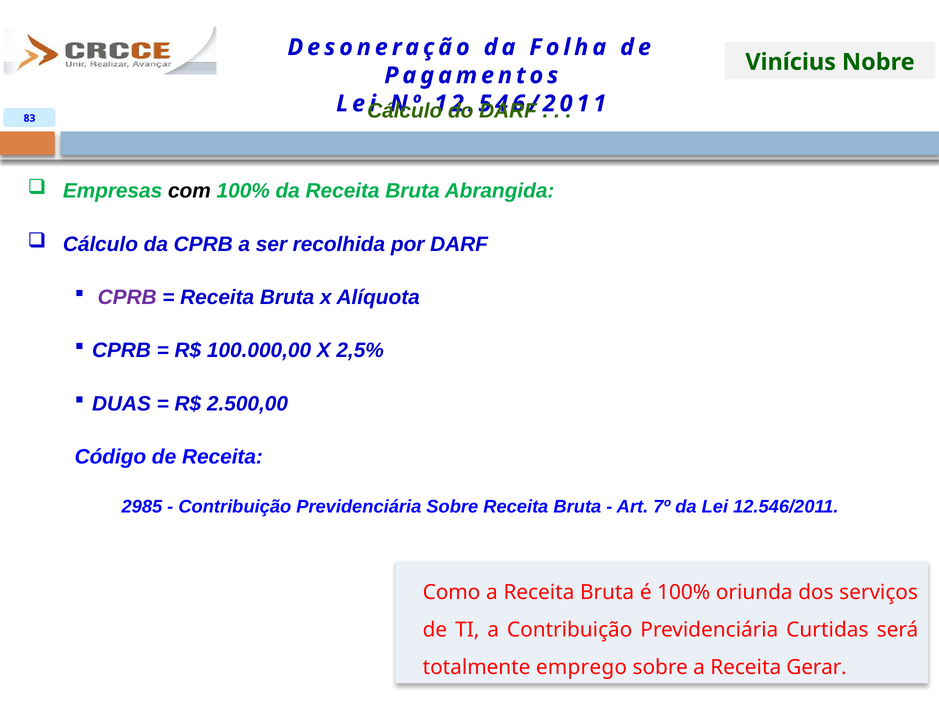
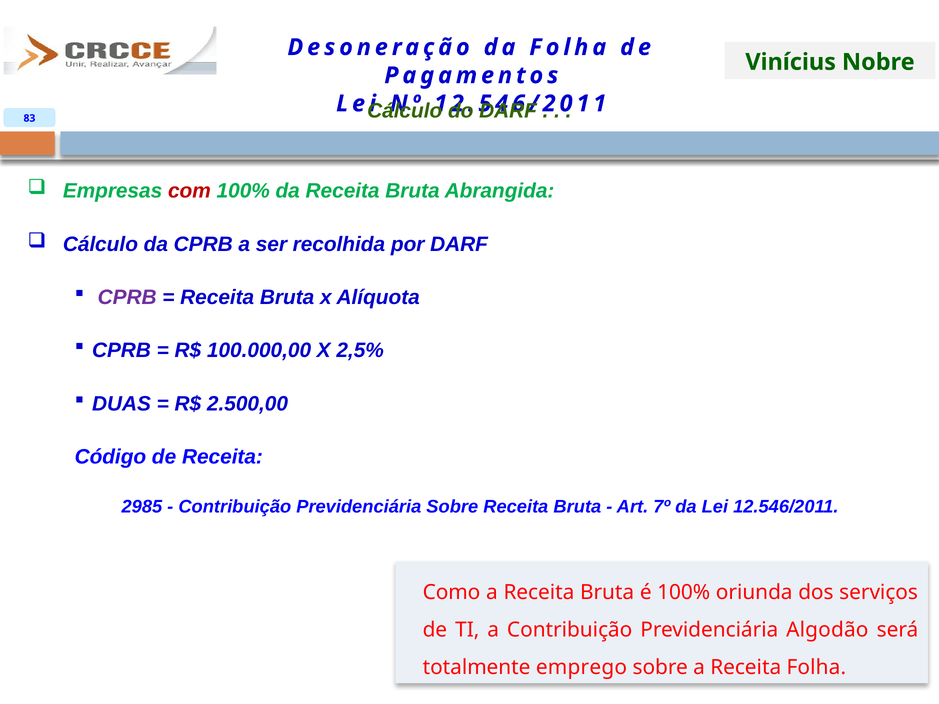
com colour: black -> red
Curtidas: Curtidas -> Algodão
Receita Gerar: Gerar -> Folha
